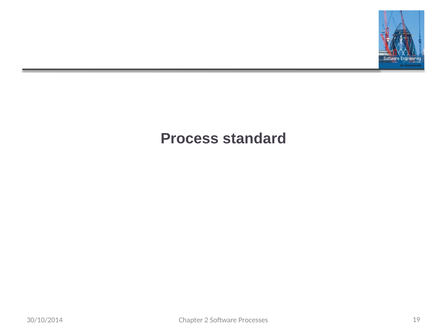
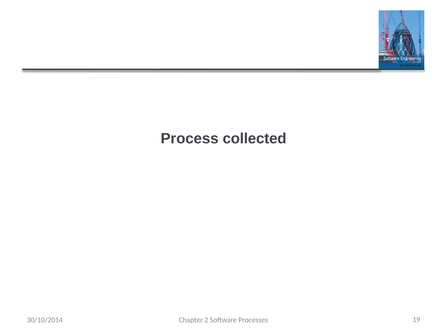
standard: standard -> collected
